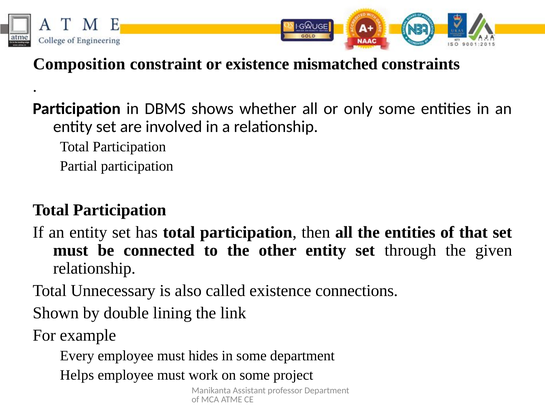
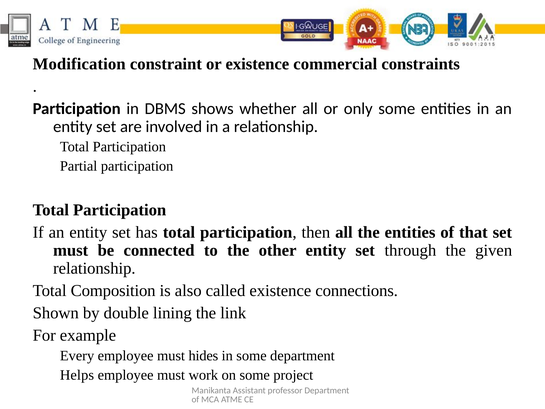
Composition: Composition -> Modification
mismatched: mismatched -> commercial
Unnecessary: Unnecessary -> Composition
